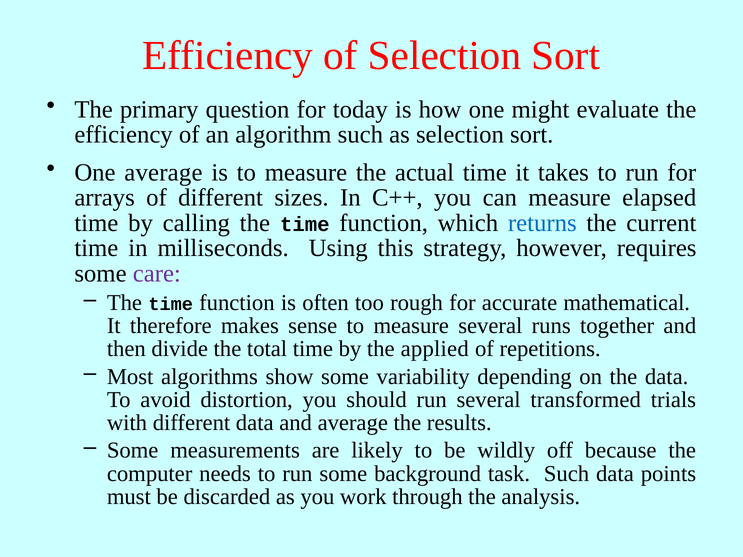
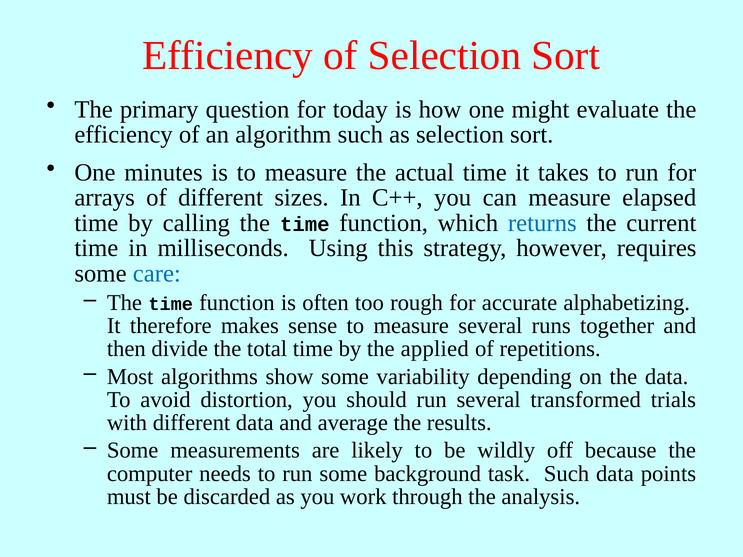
One average: average -> minutes
care colour: purple -> blue
mathematical: mathematical -> alphabetizing
